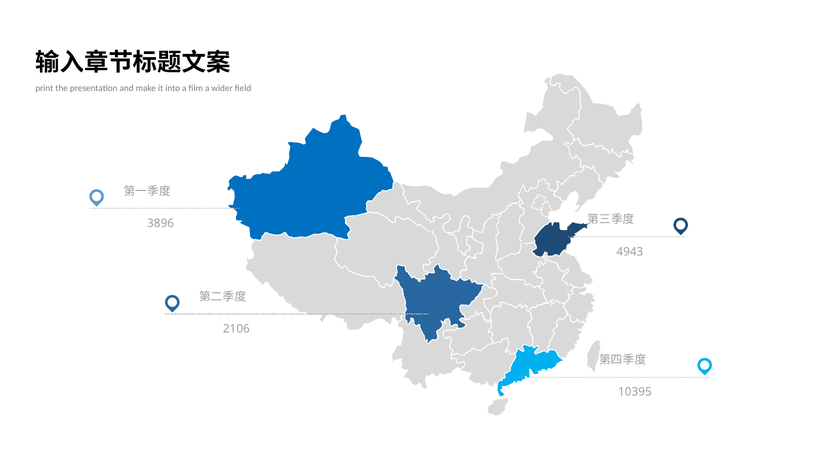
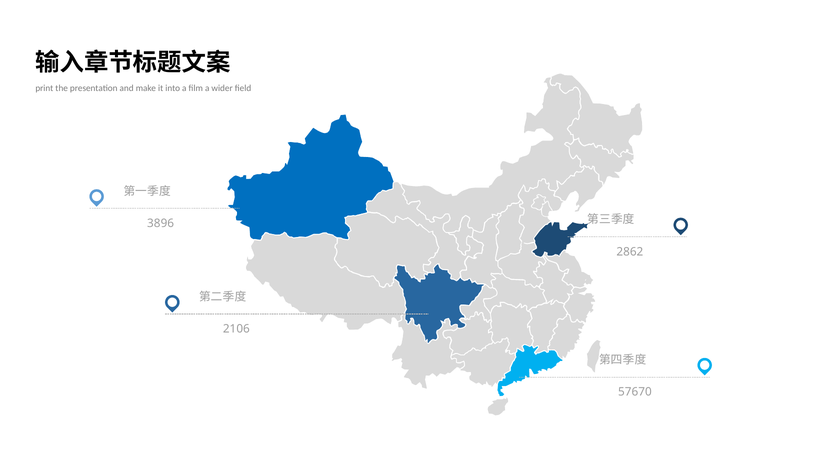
4943: 4943 -> 2862
10395: 10395 -> 57670
